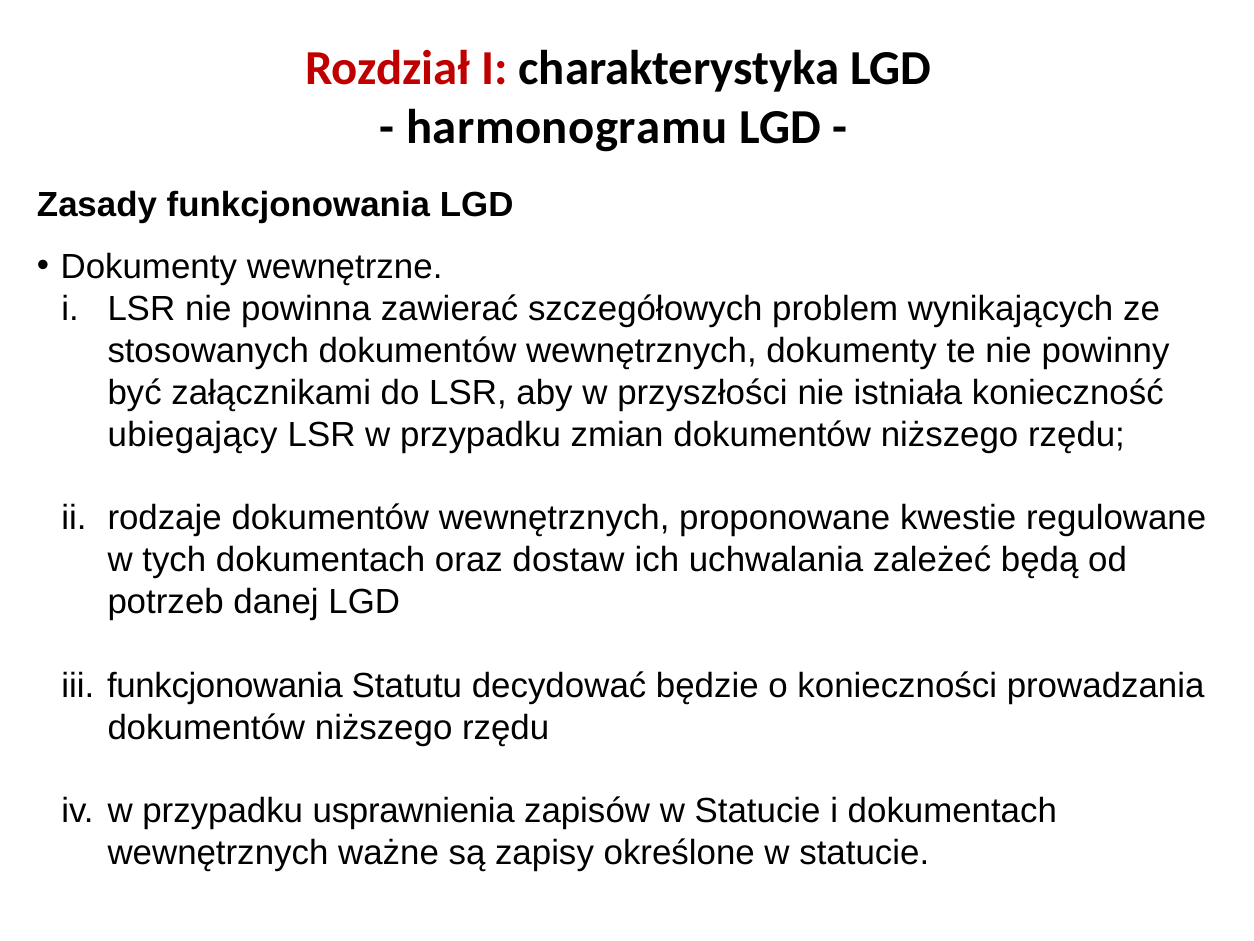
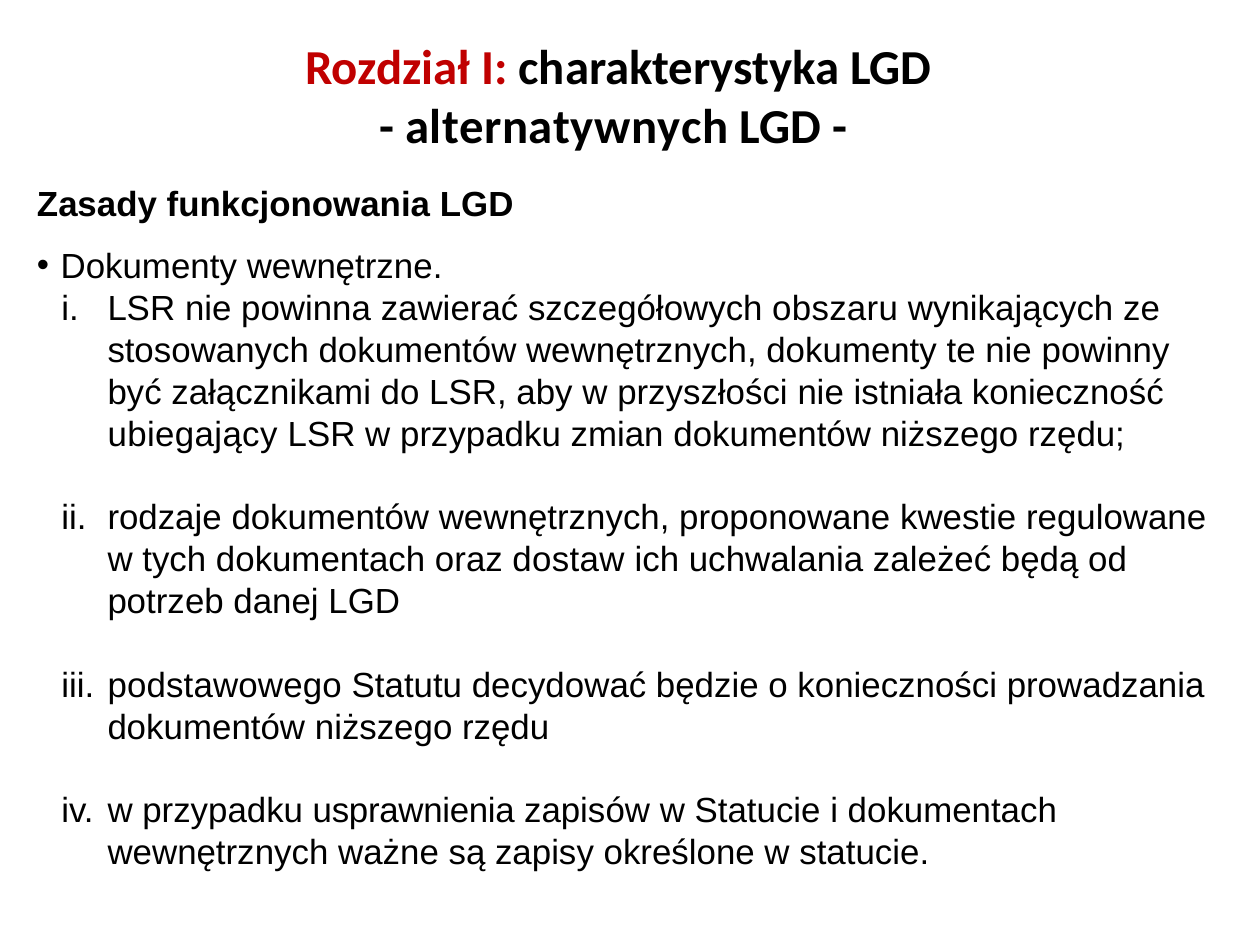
harmonogramu: harmonogramu -> alternatywnych
problem: problem -> obszaru
funkcjonowania at (225, 685): funkcjonowania -> podstawowego
